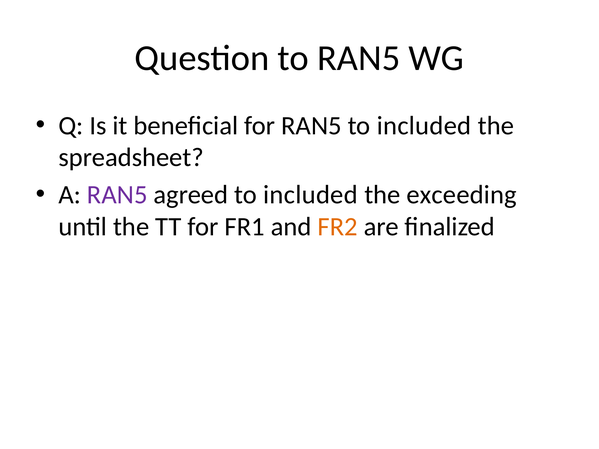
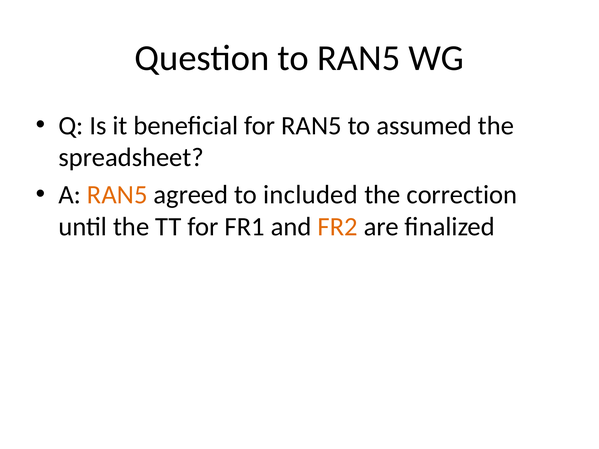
RAN5 to included: included -> assumed
RAN5 at (117, 195) colour: purple -> orange
exceeding: exceeding -> correction
